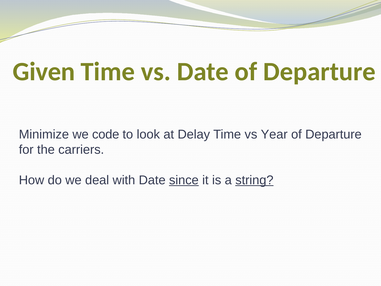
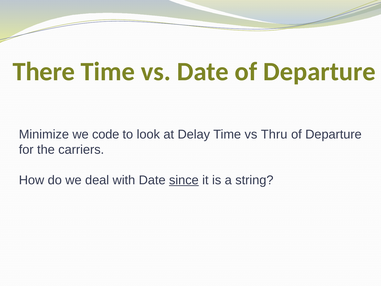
Given: Given -> There
Year: Year -> Thru
string underline: present -> none
